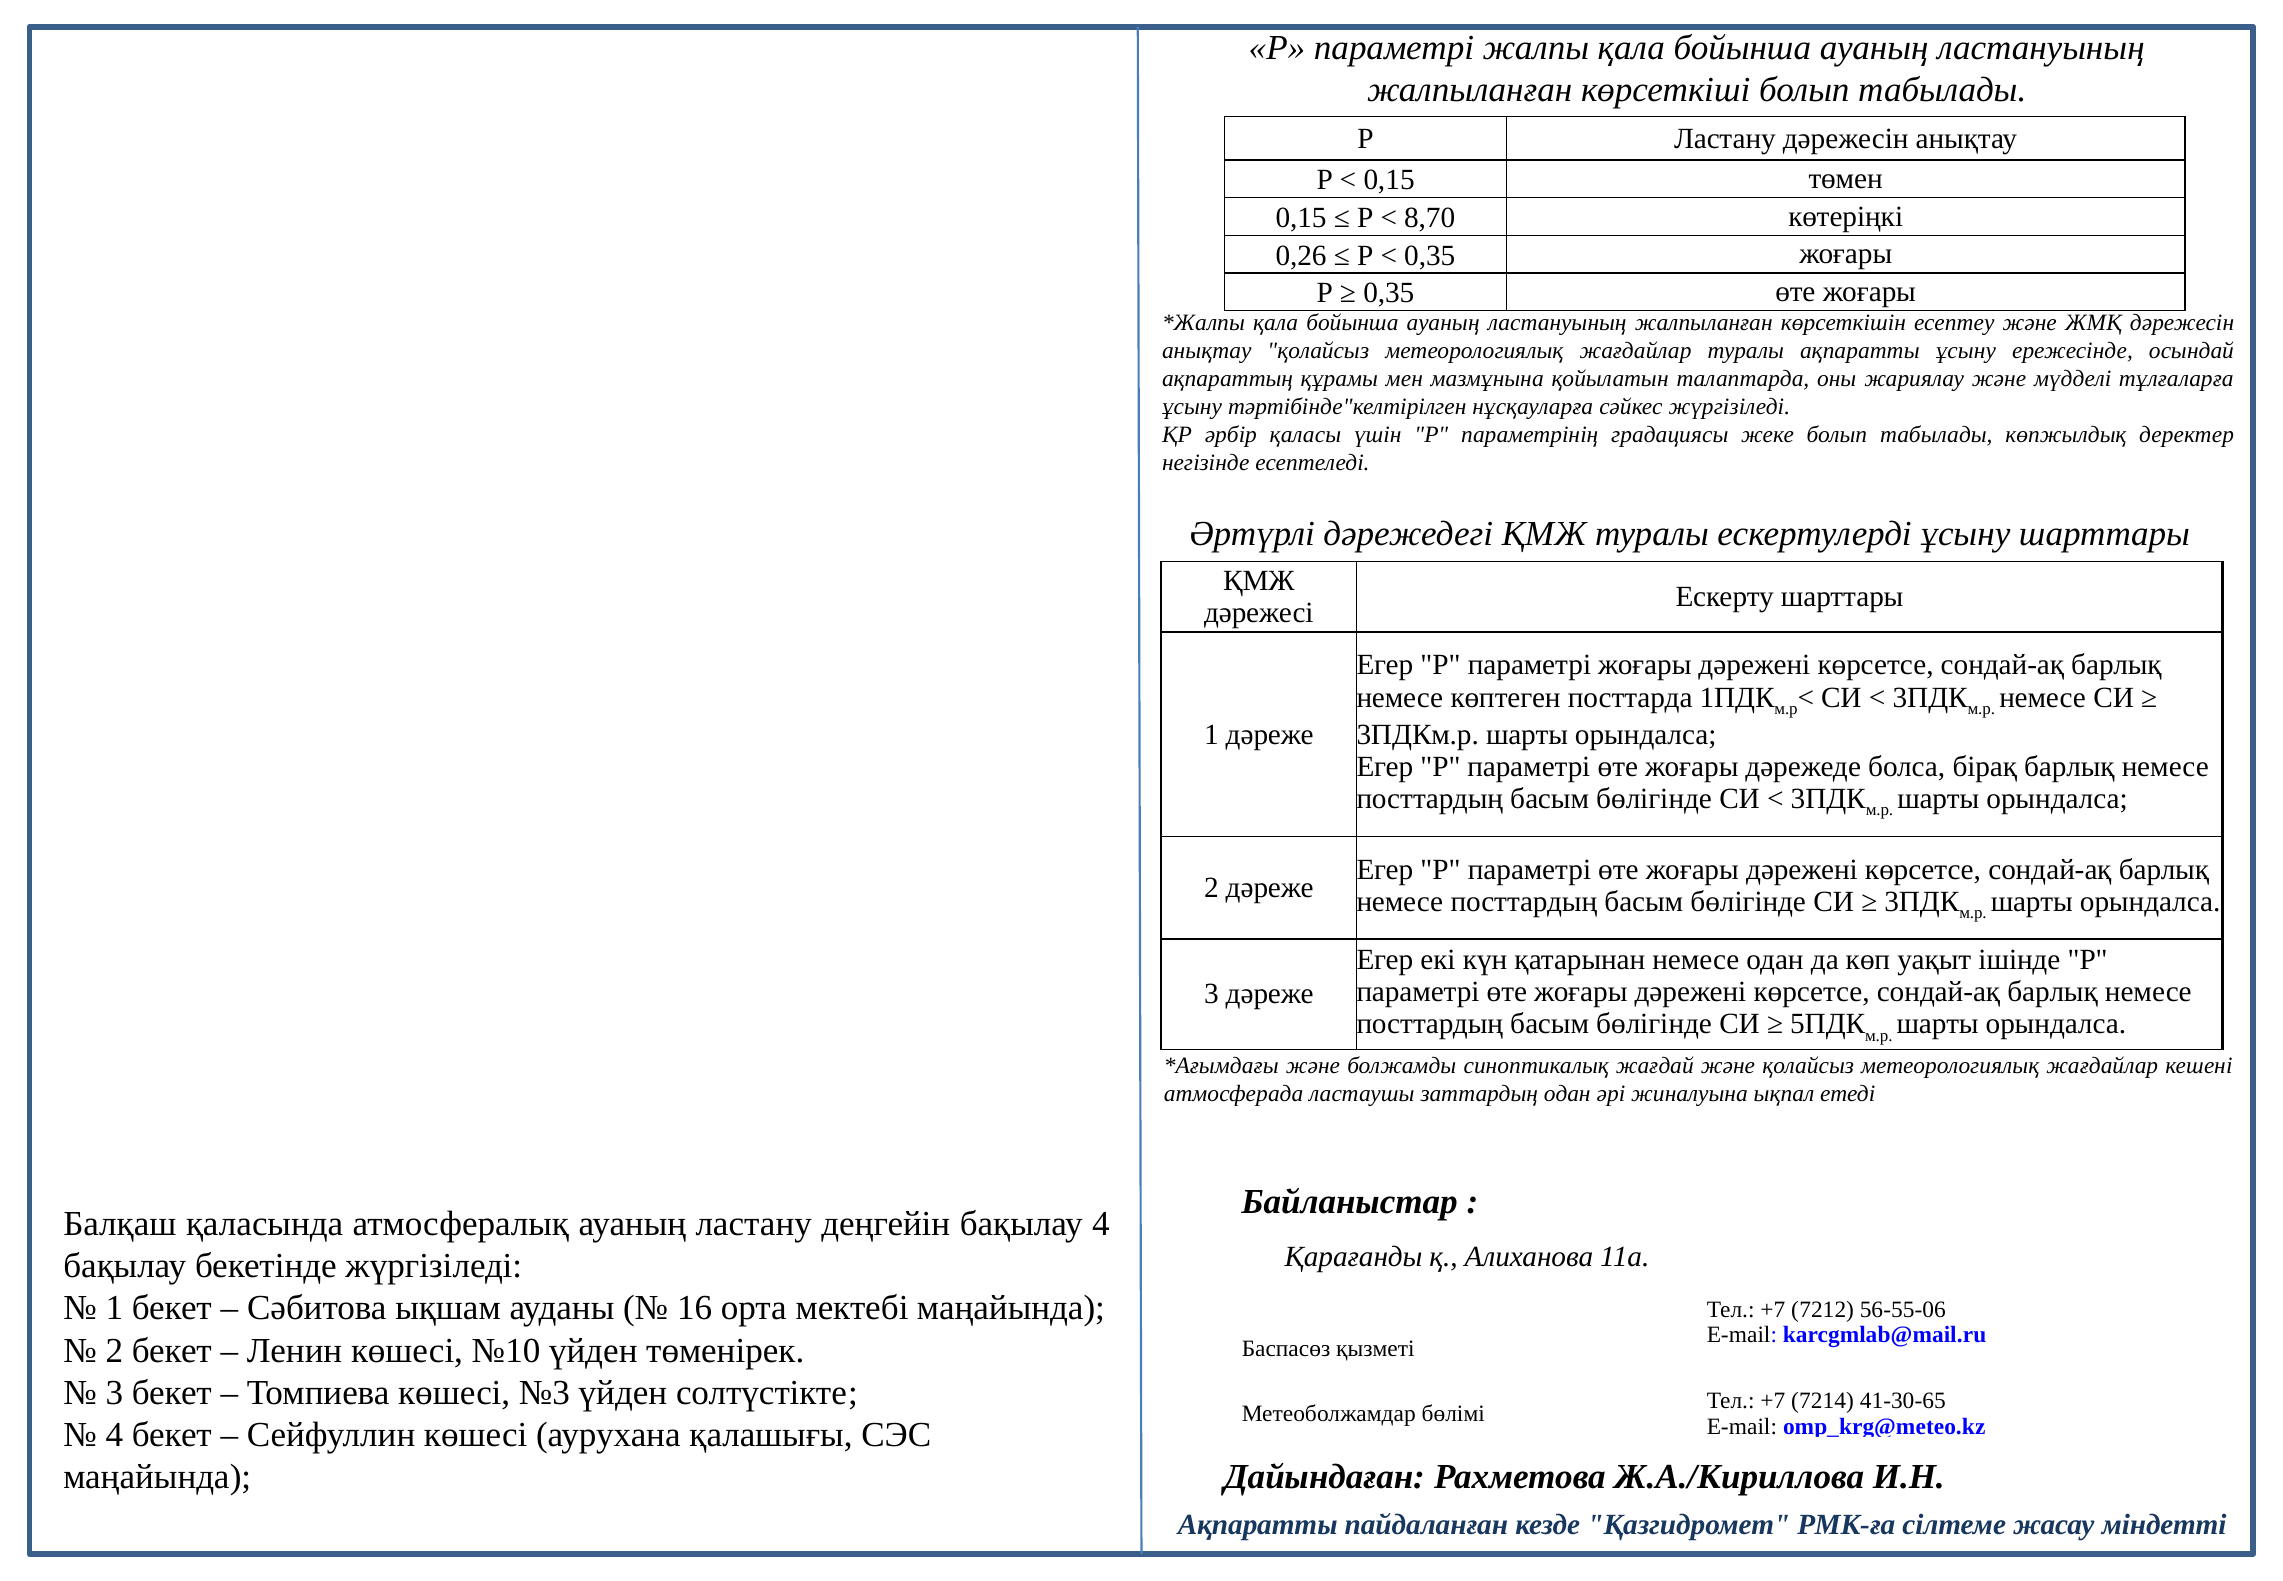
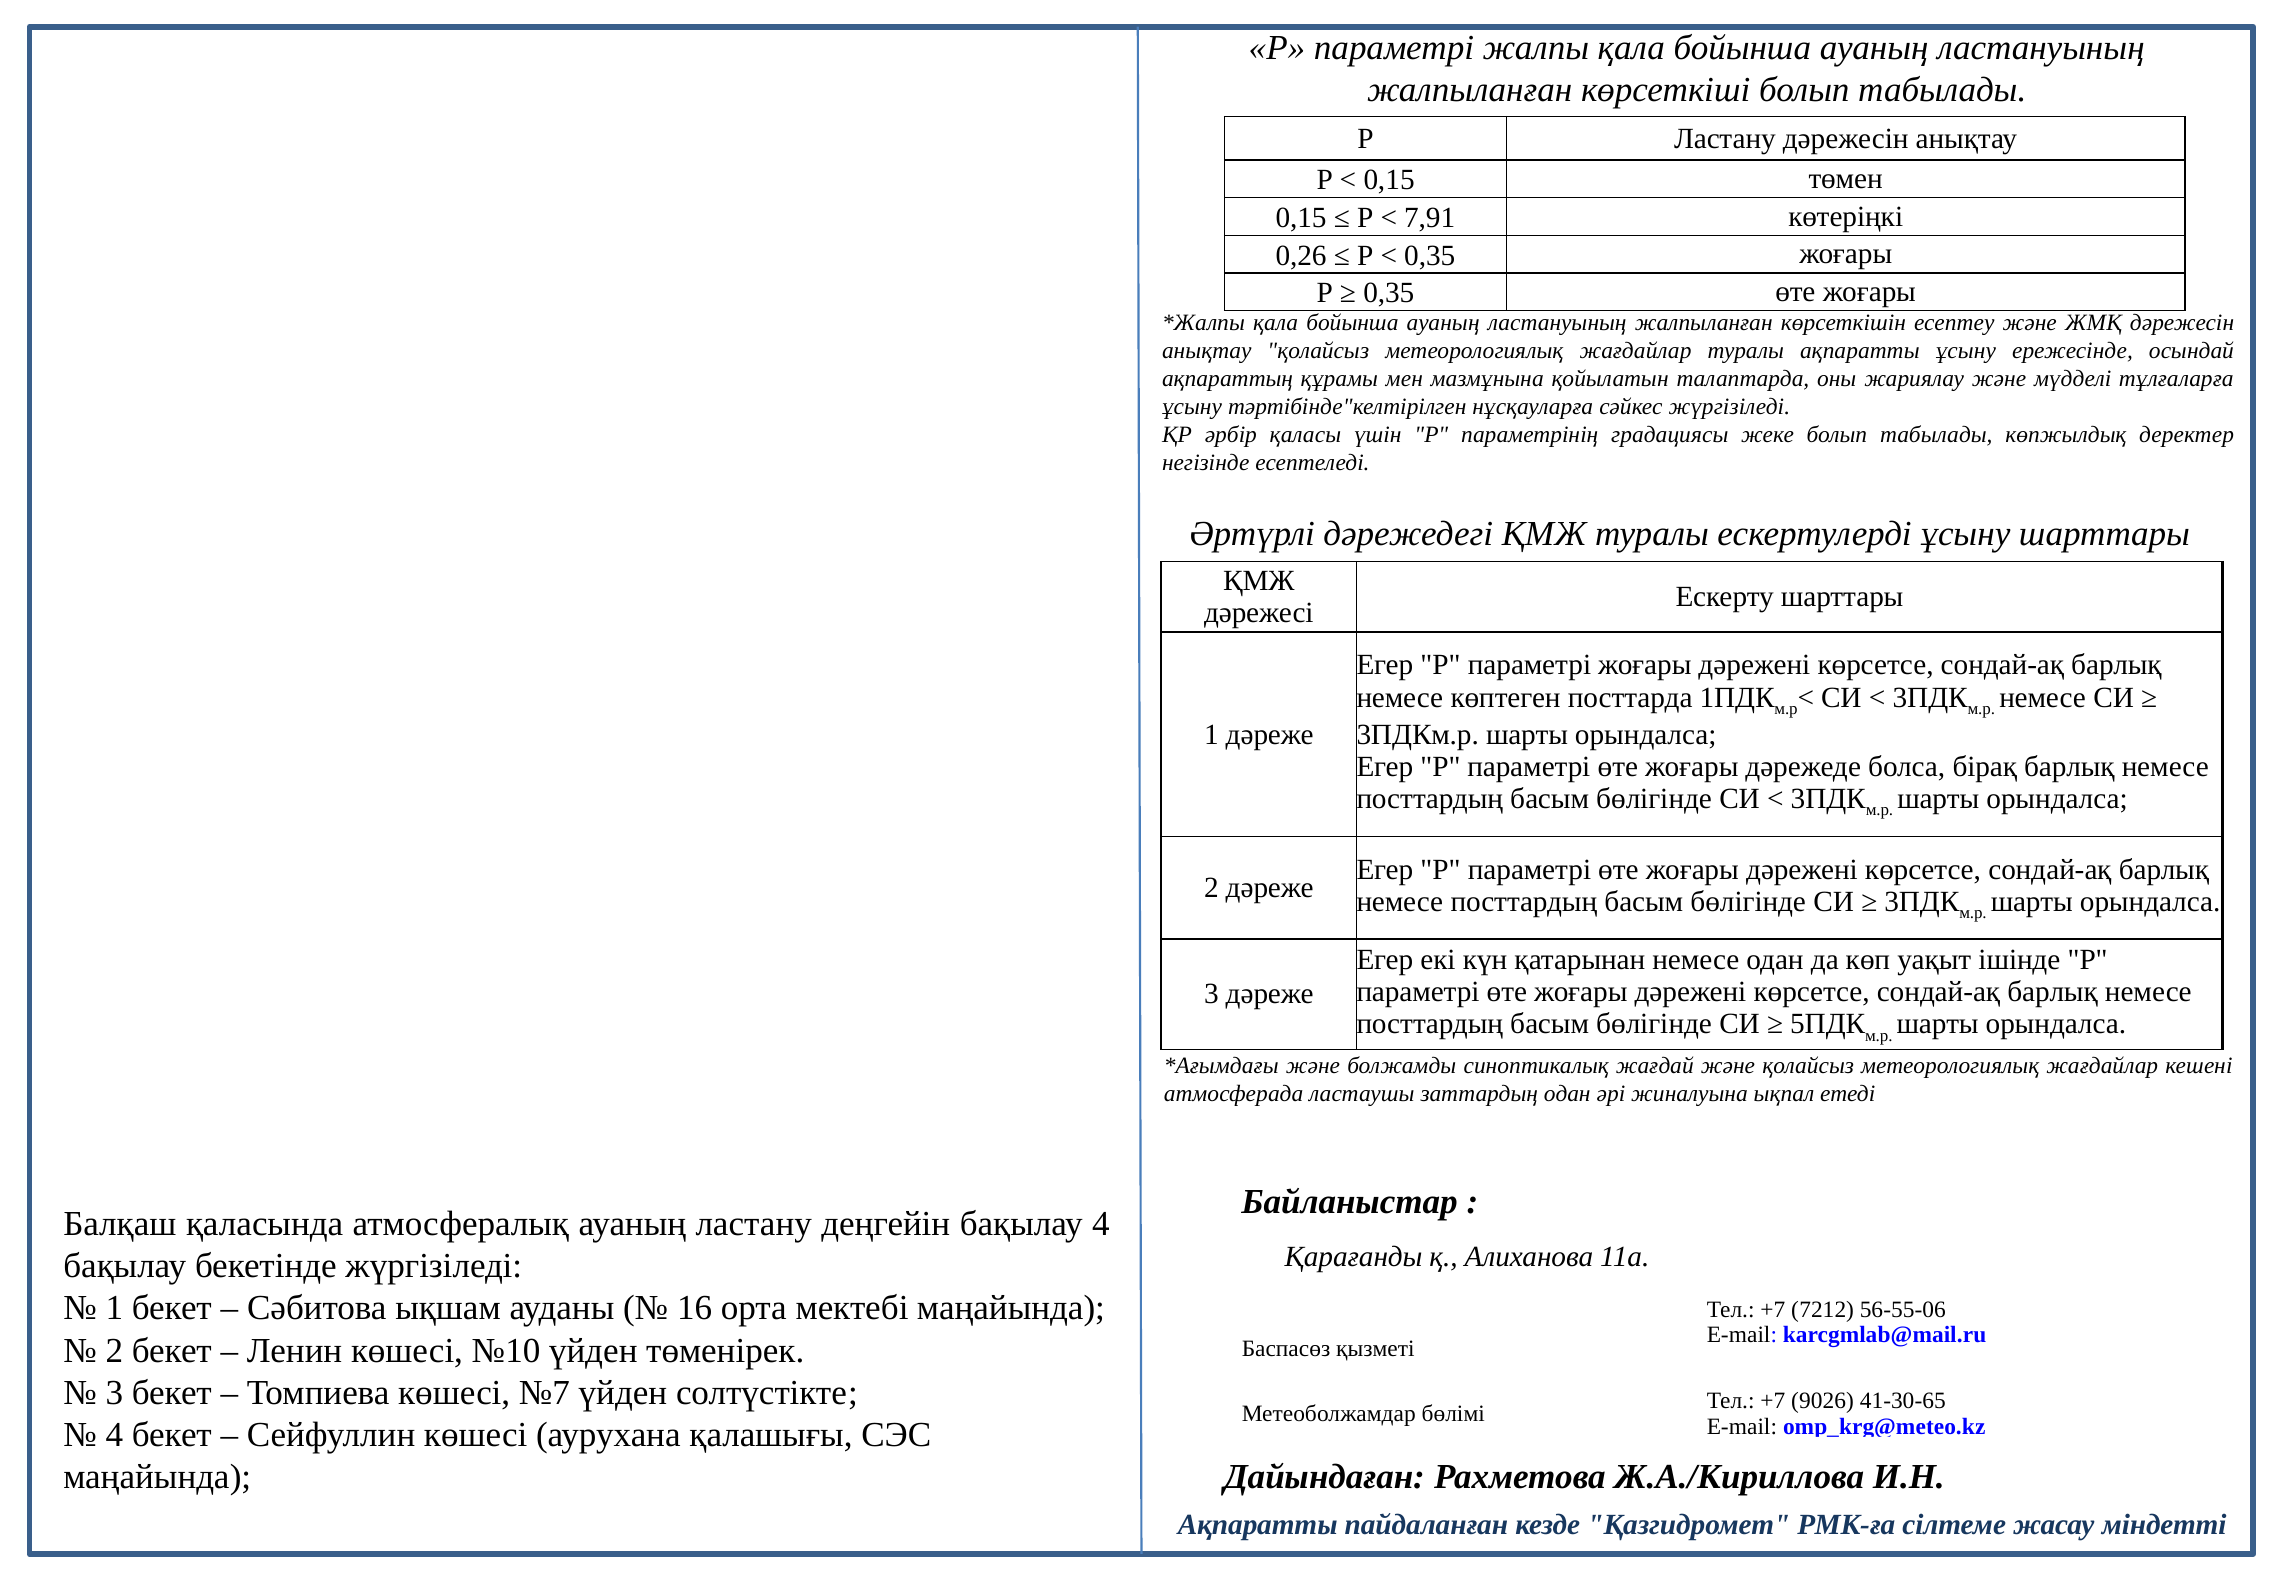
8,70: 8,70 -> 7,91
№3: №3 -> №7
7214: 7214 -> 9026
